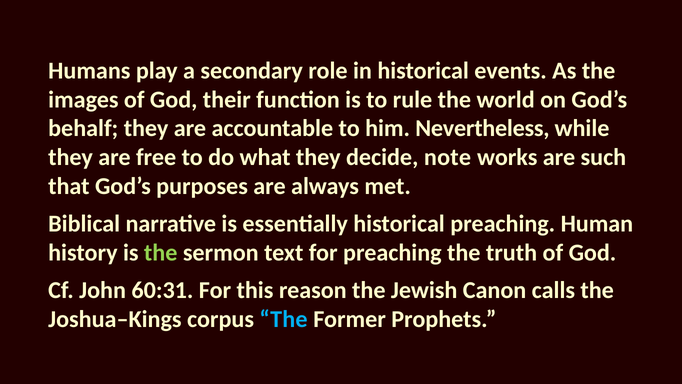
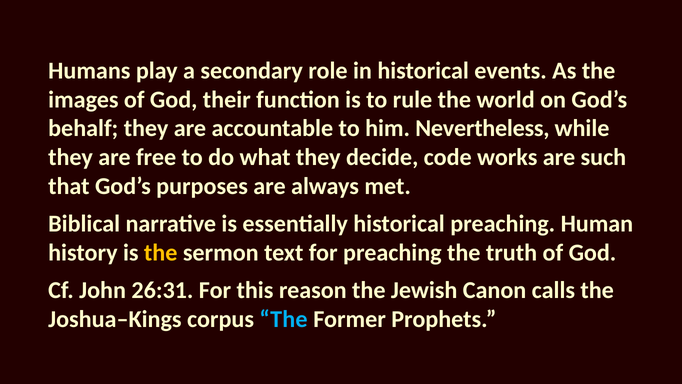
note: note -> code
the at (161, 253) colour: light green -> yellow
60:31: 60:31 -> 26:31
